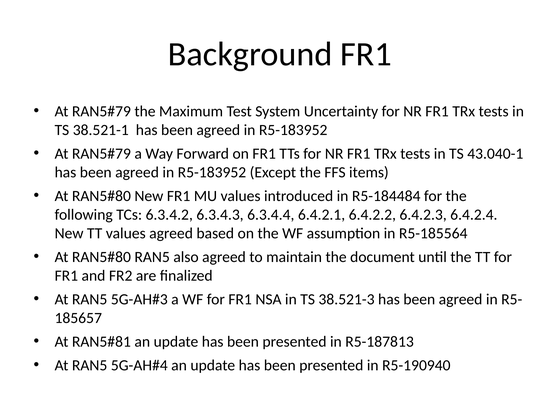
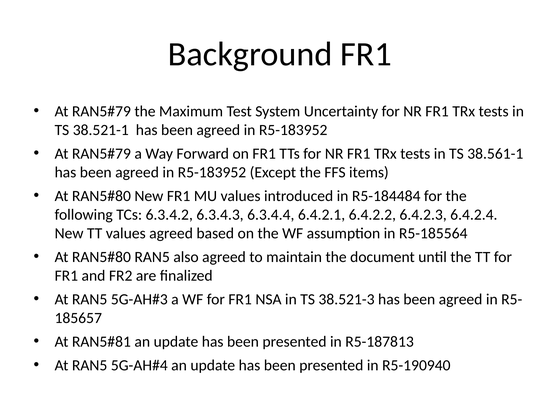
43.040-1: 43.040-1 -> 38.561-1
